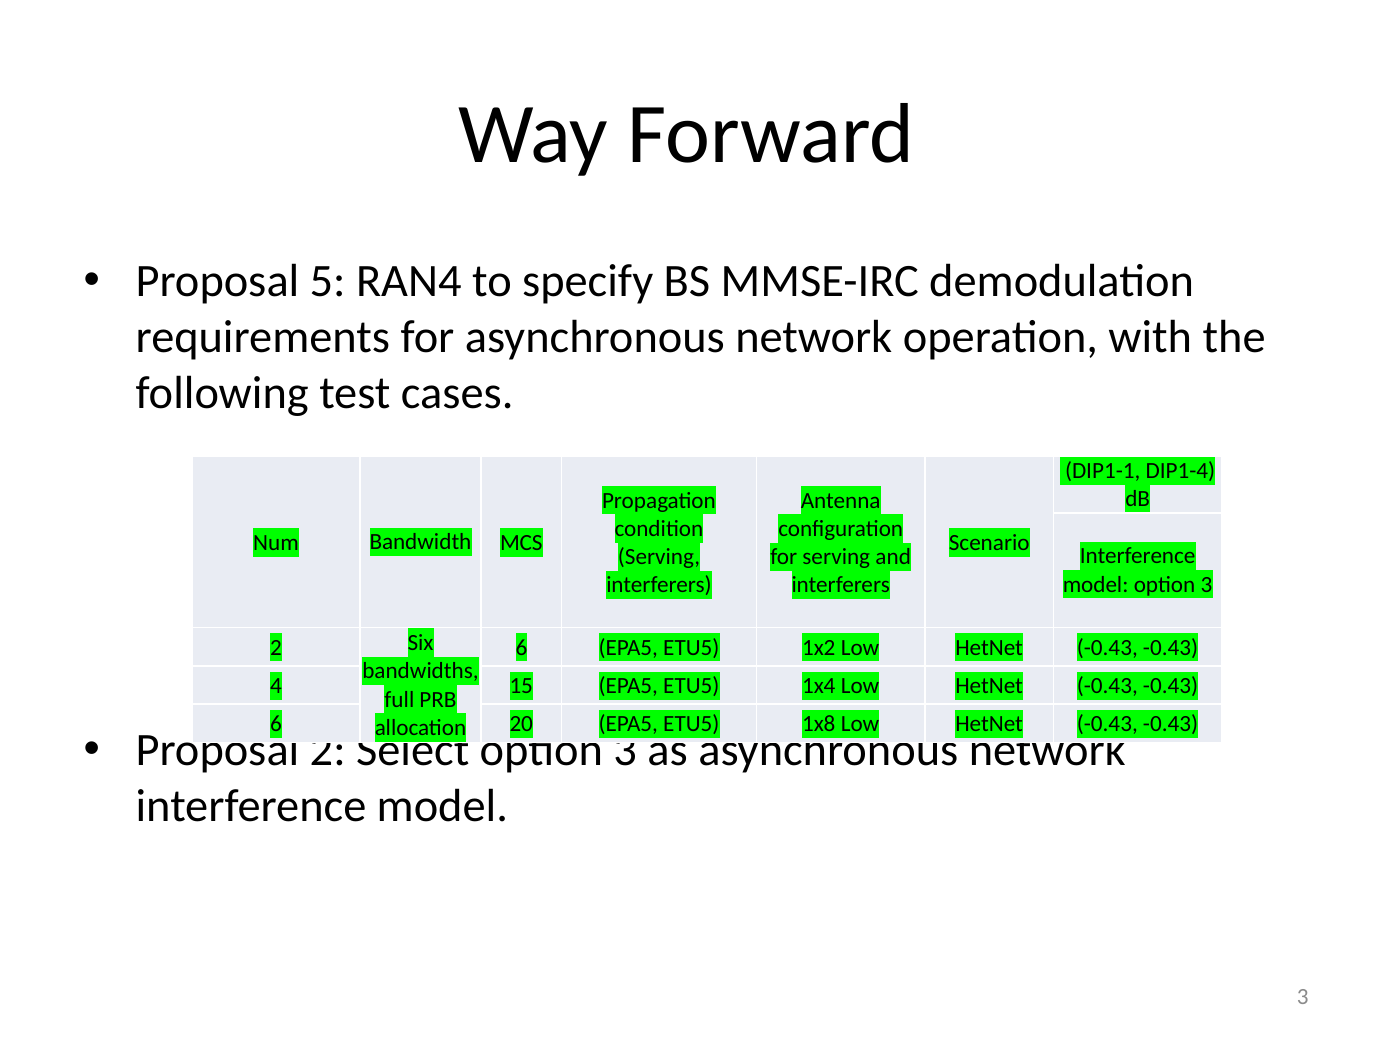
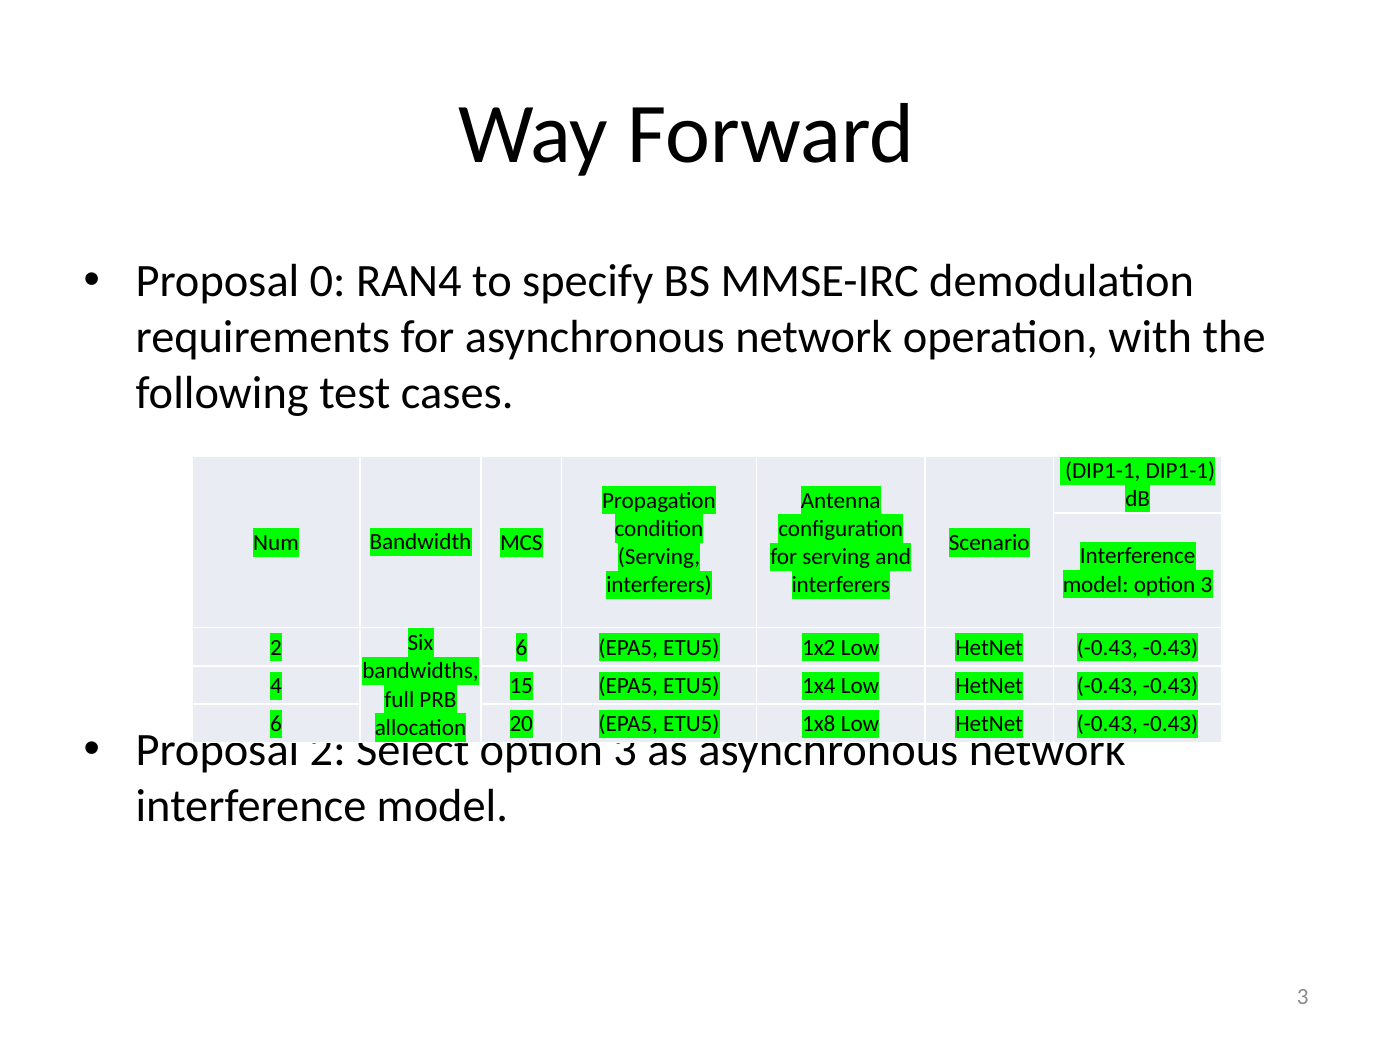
5: 5 -> 0
DIP1-1 DIP1-4: DIP1-4 -> DIP1-1
